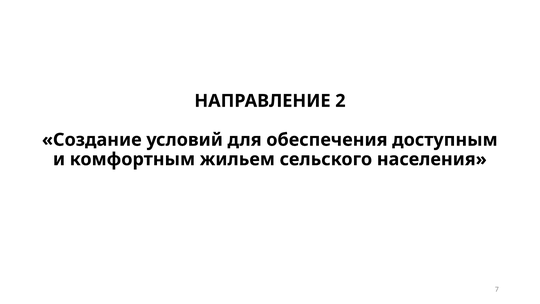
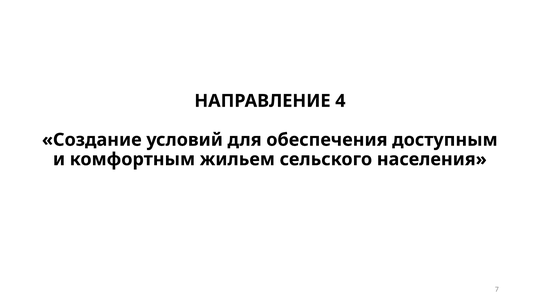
2: 2 -> 4
